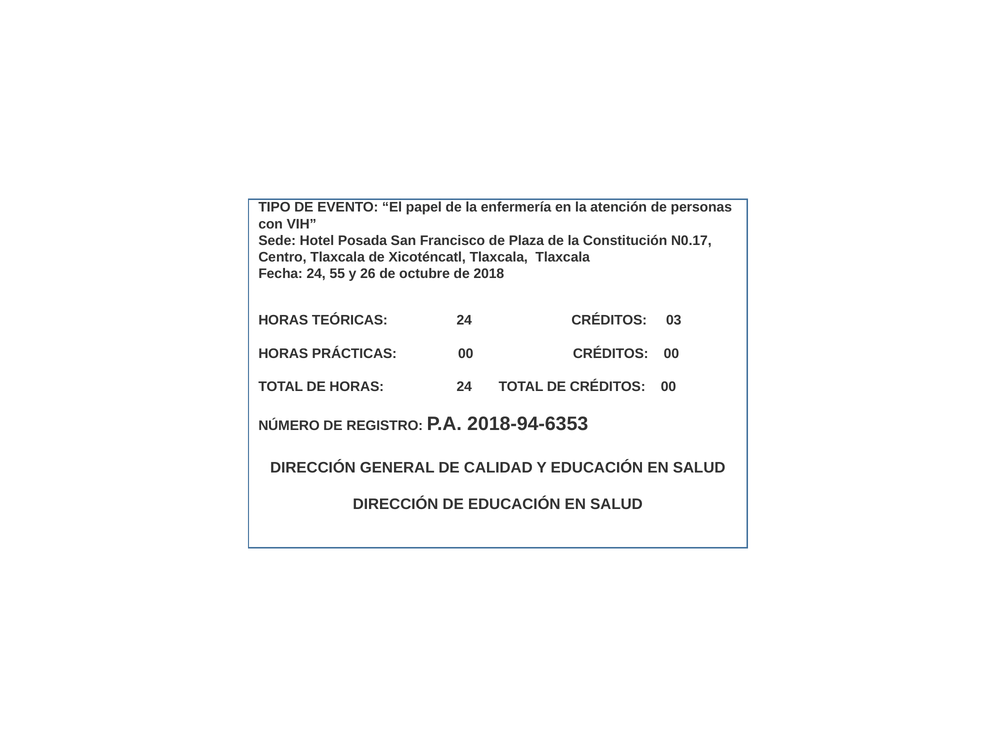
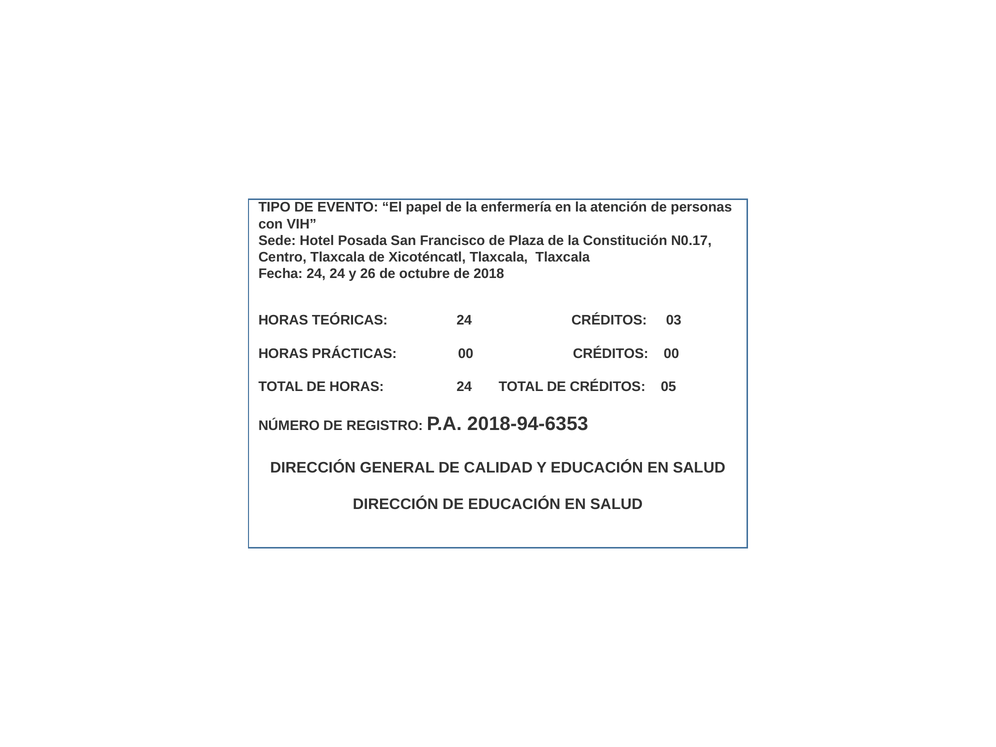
24 55: 55 -> 24
DE CRÉDITOS 00: 00 -> 05
